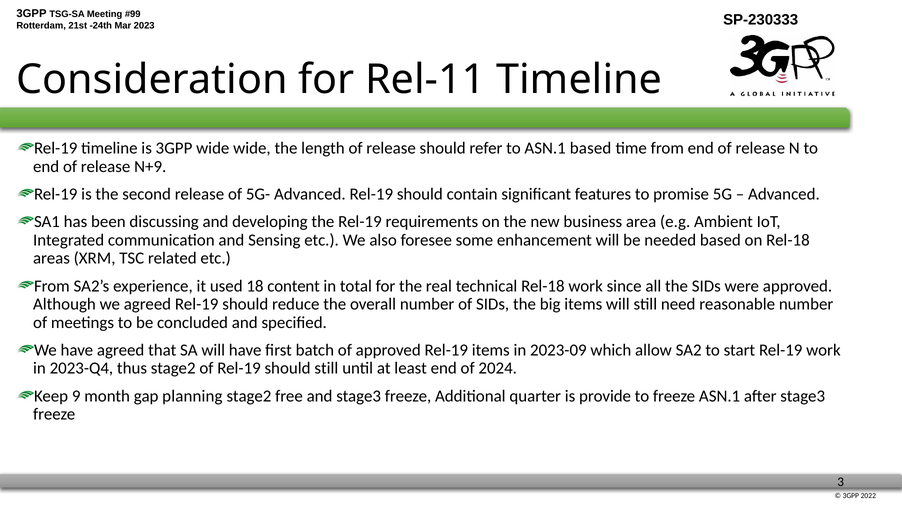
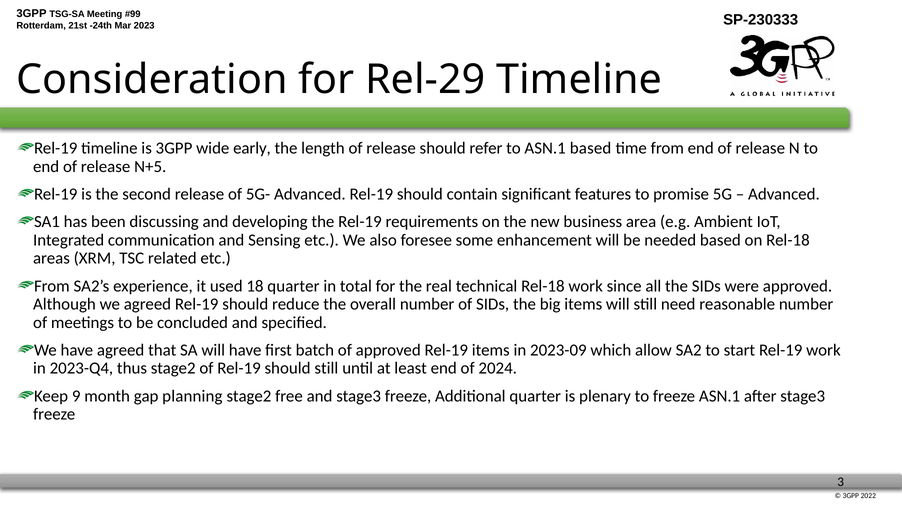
Rel-11: Rel-11 -> Rel-29
wide wide: wide -> early
N+9: N+9 -> N+5
18 content: content -> quarter
provide: provide -> plenary
